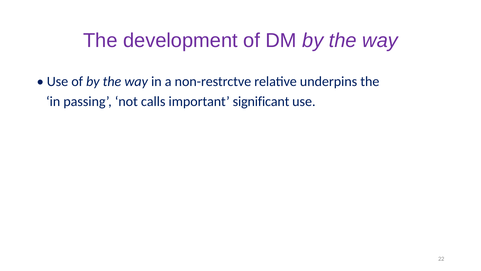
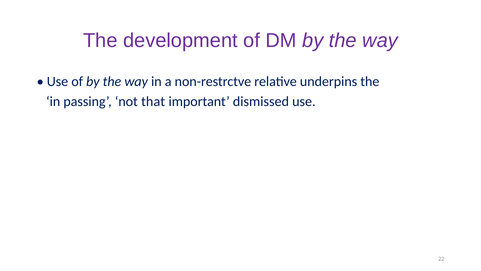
calls: calls -> that
significant: significant -> dismissed
